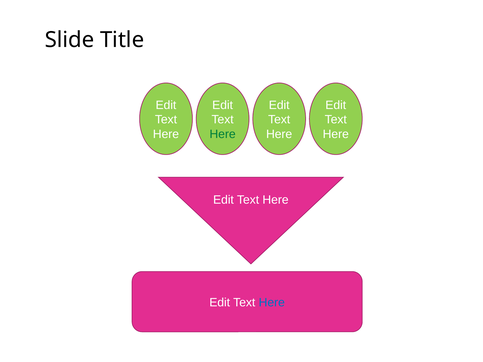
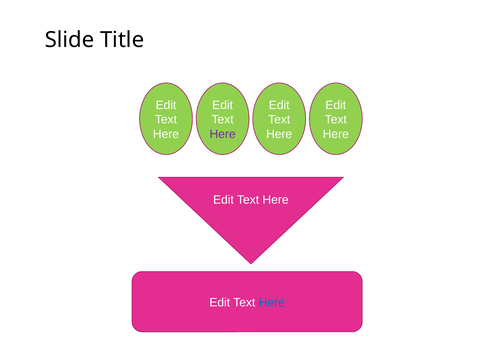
Here at (223, 134) colour: green -> purple
